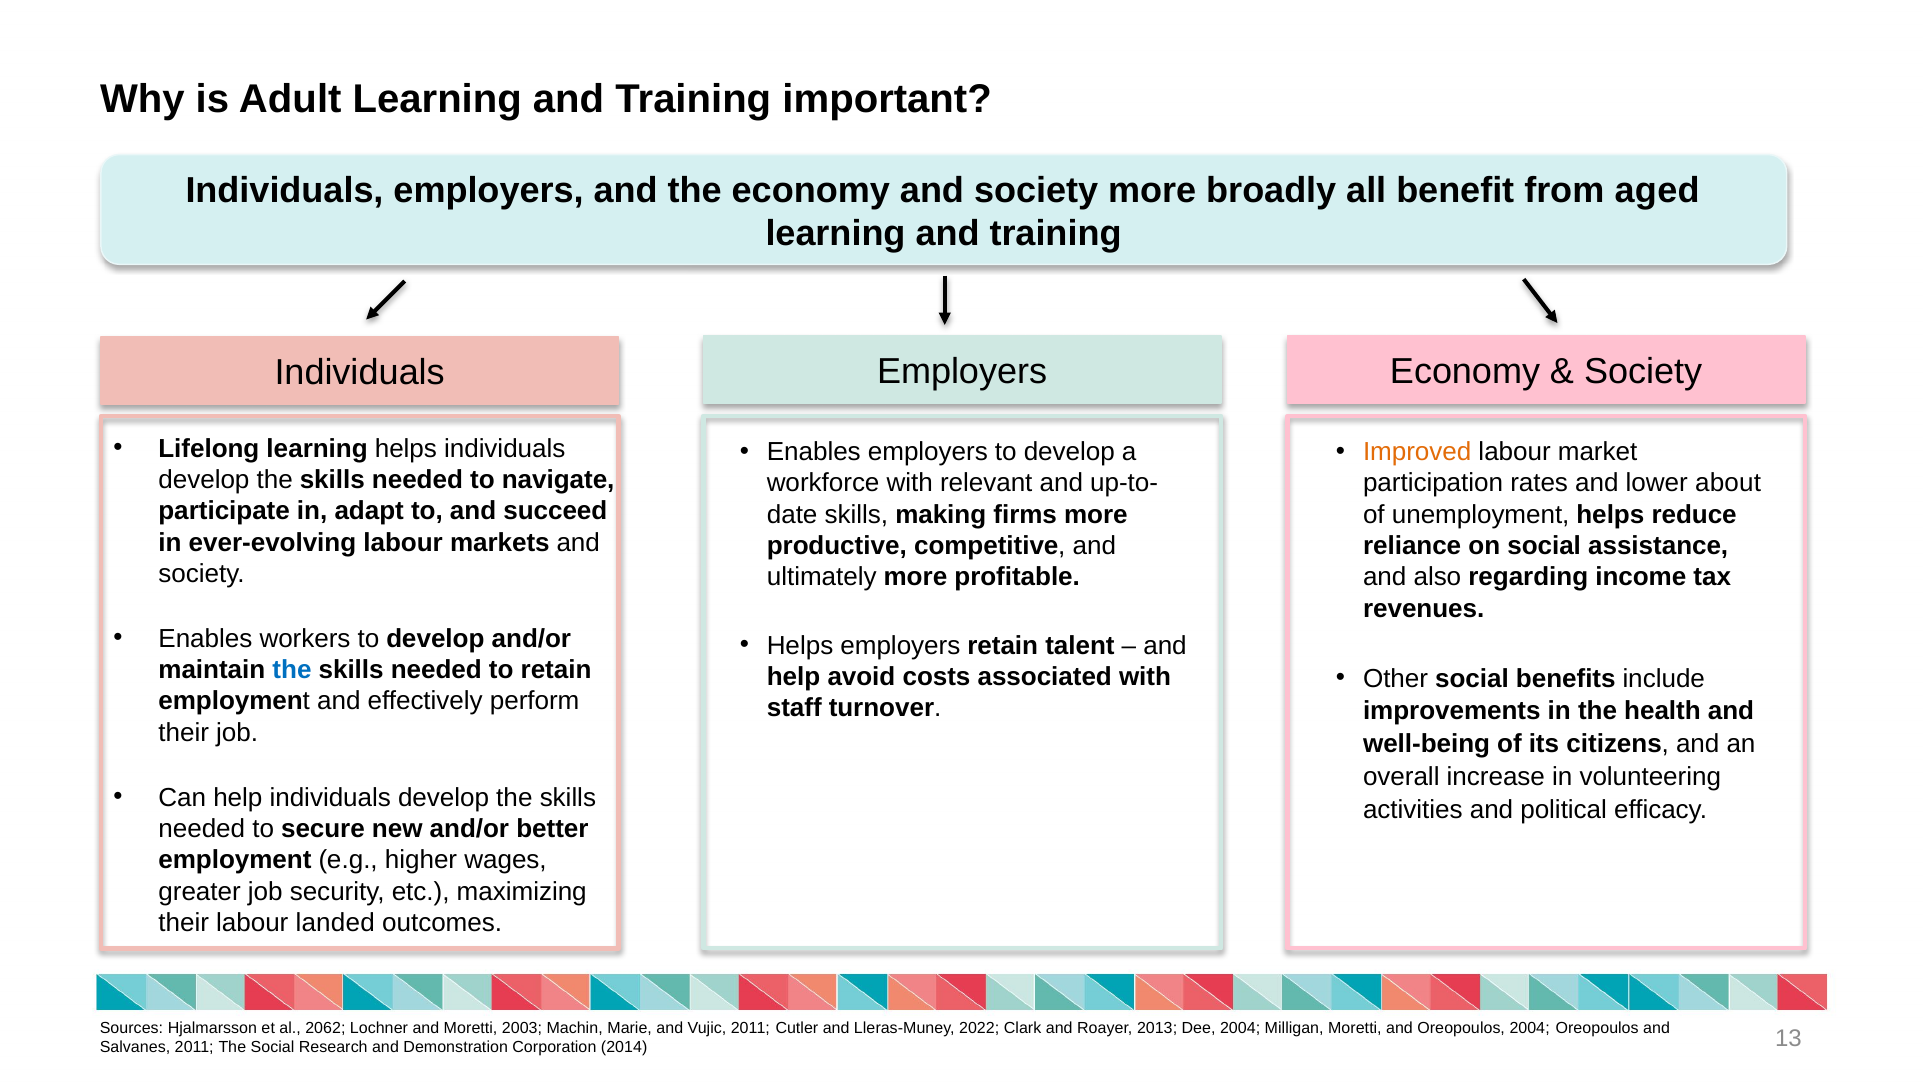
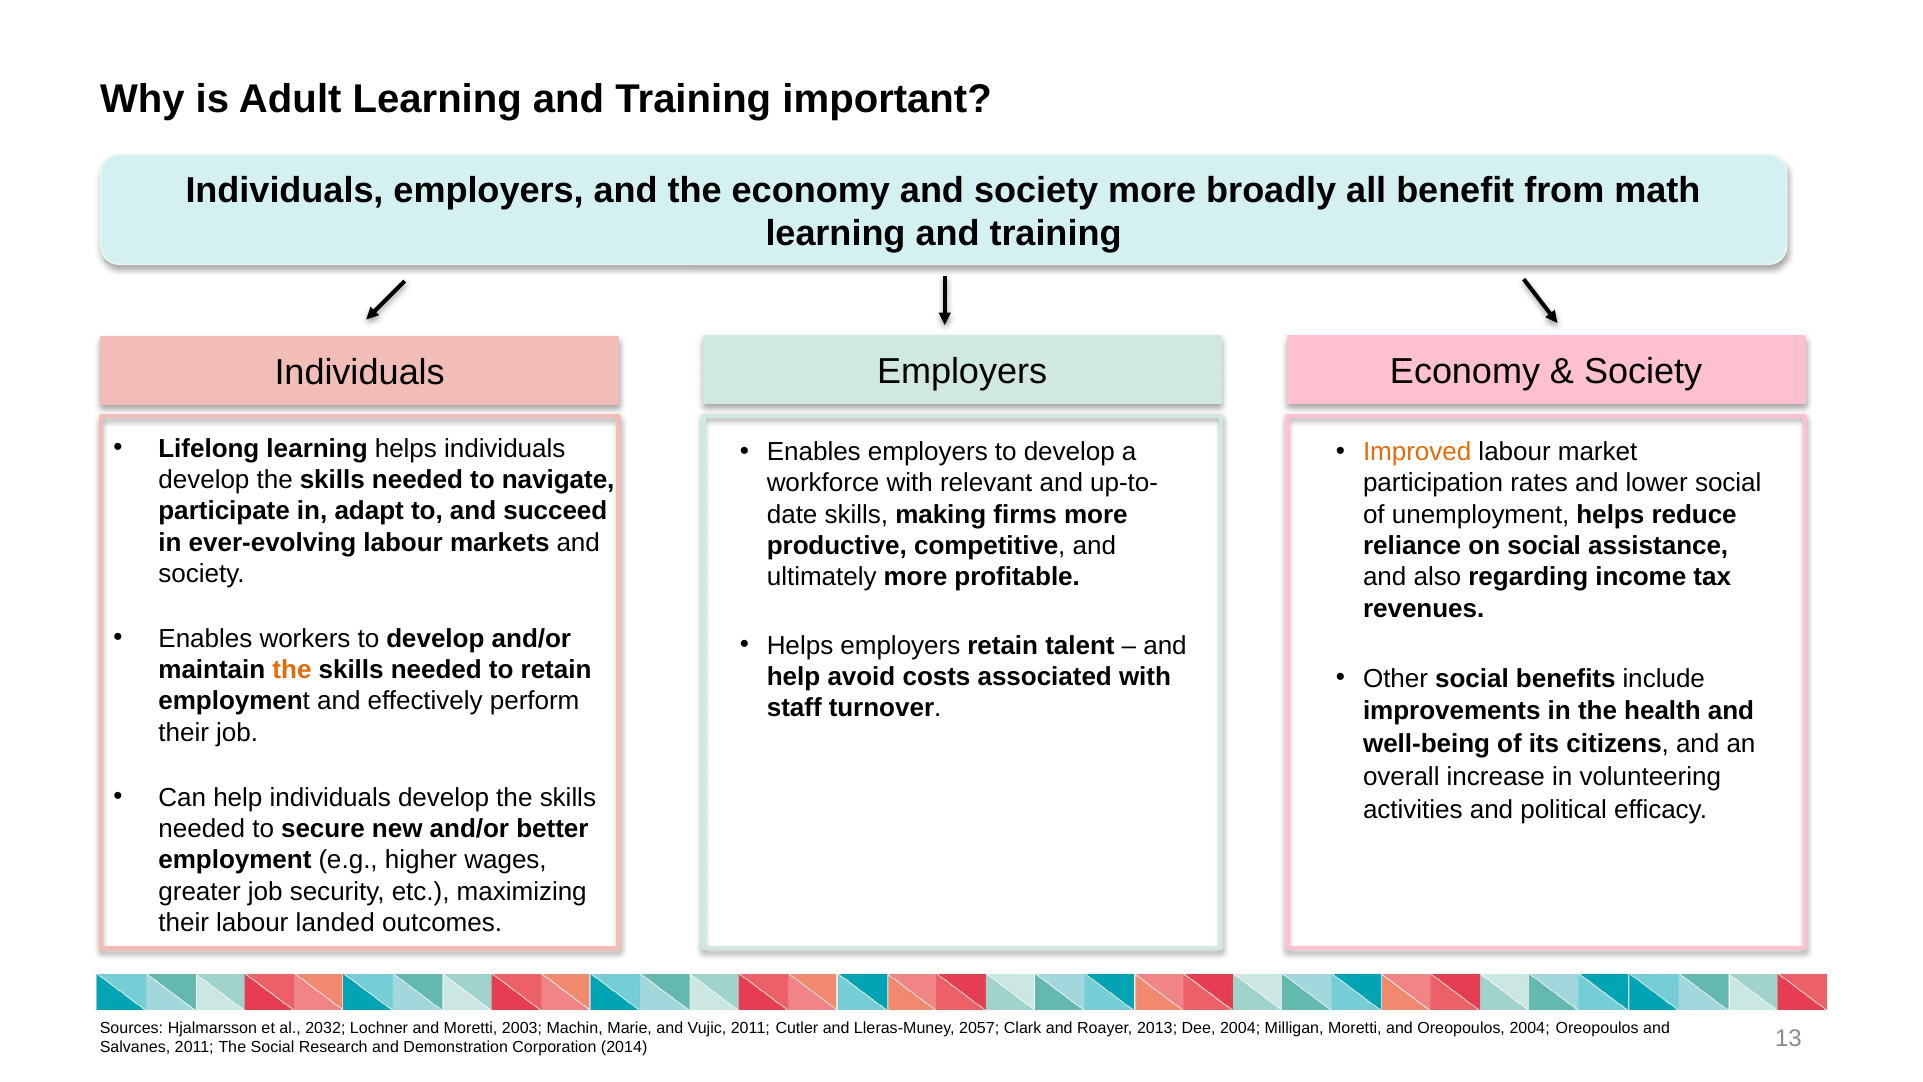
aged: aged -> math
lower about: about -> social
the at (292, 670) colour: blue -> orange
2062: 2062 -> 2032
2022: 2022 -> 2057
